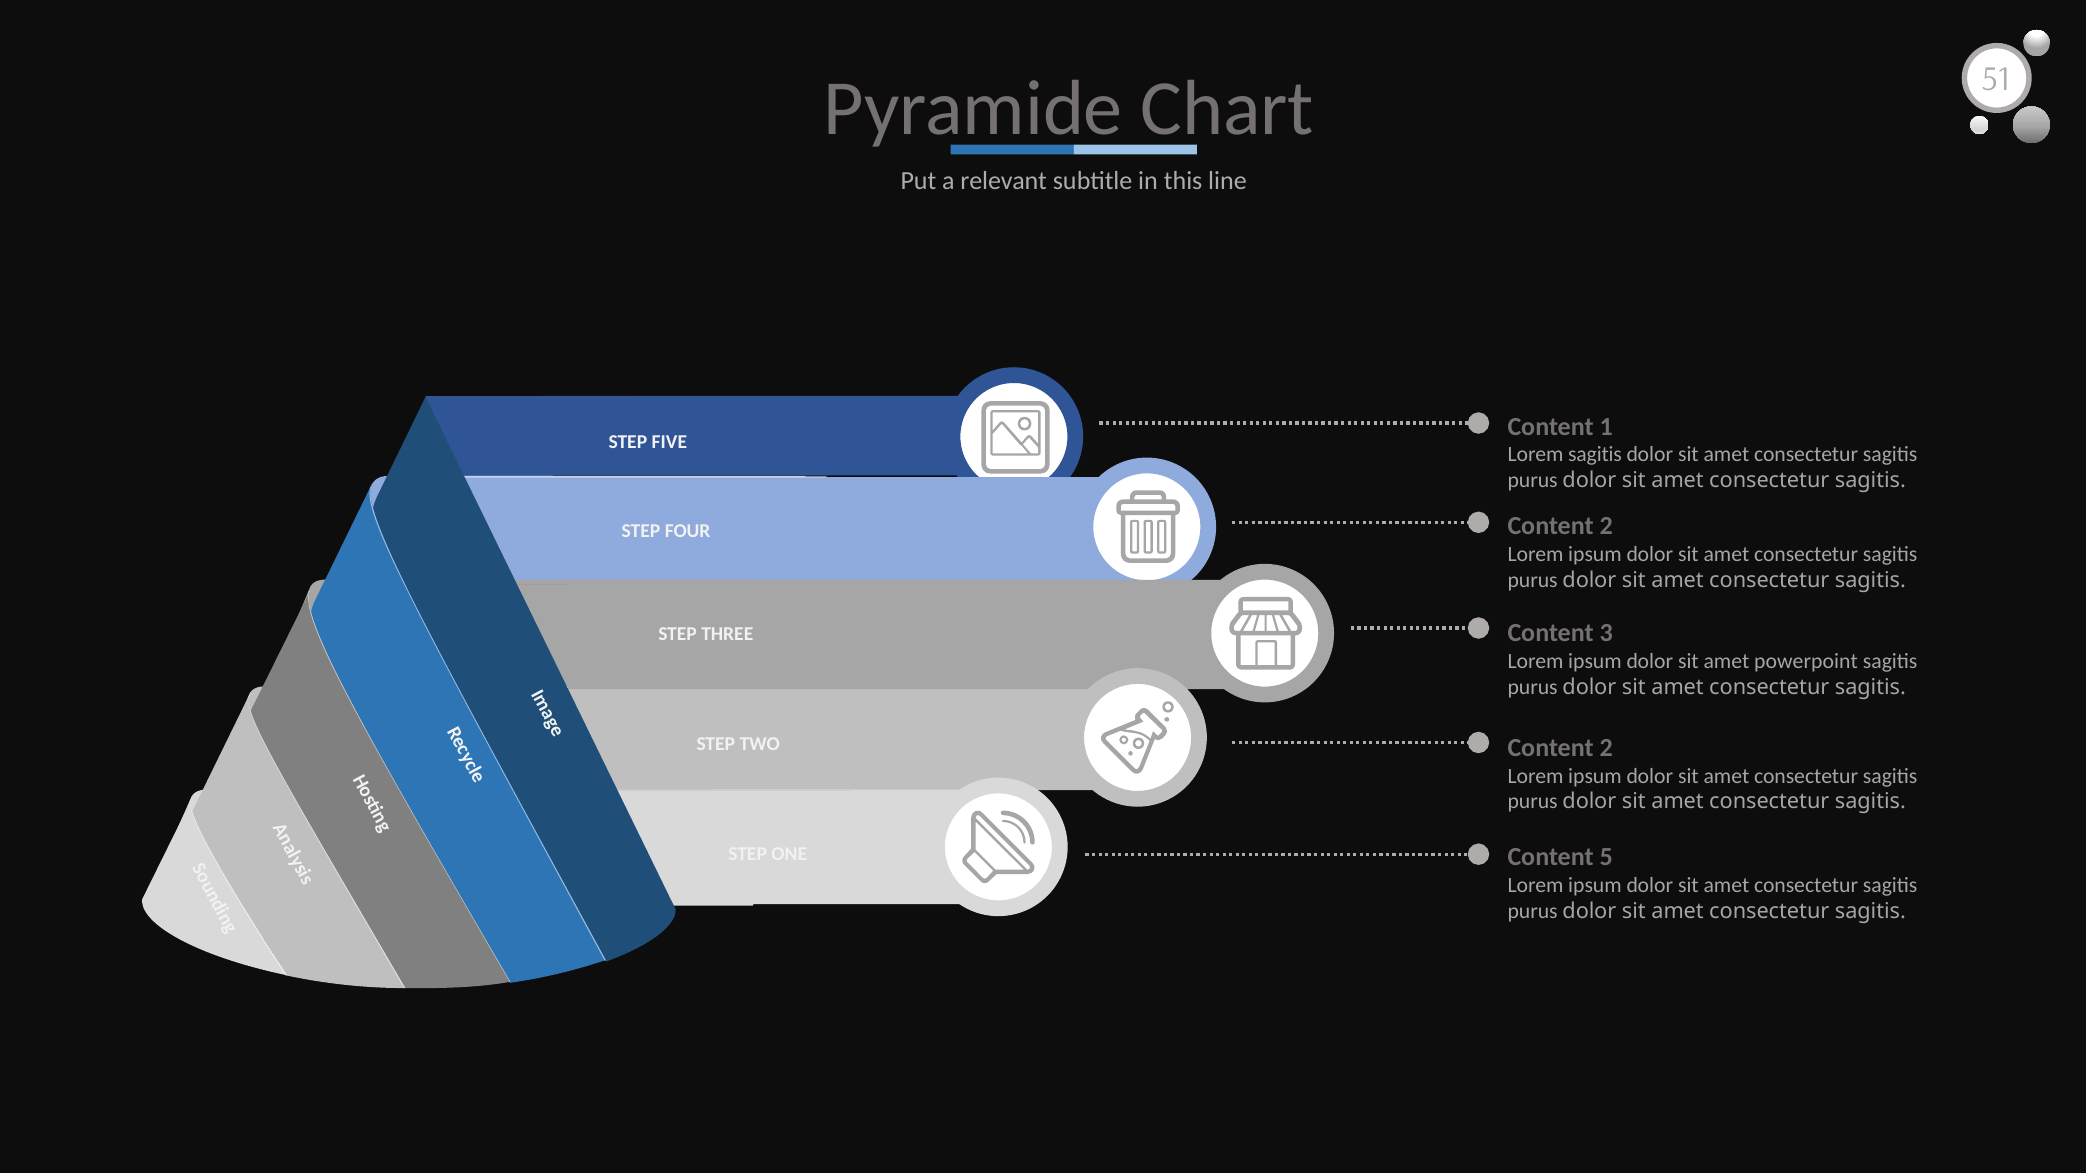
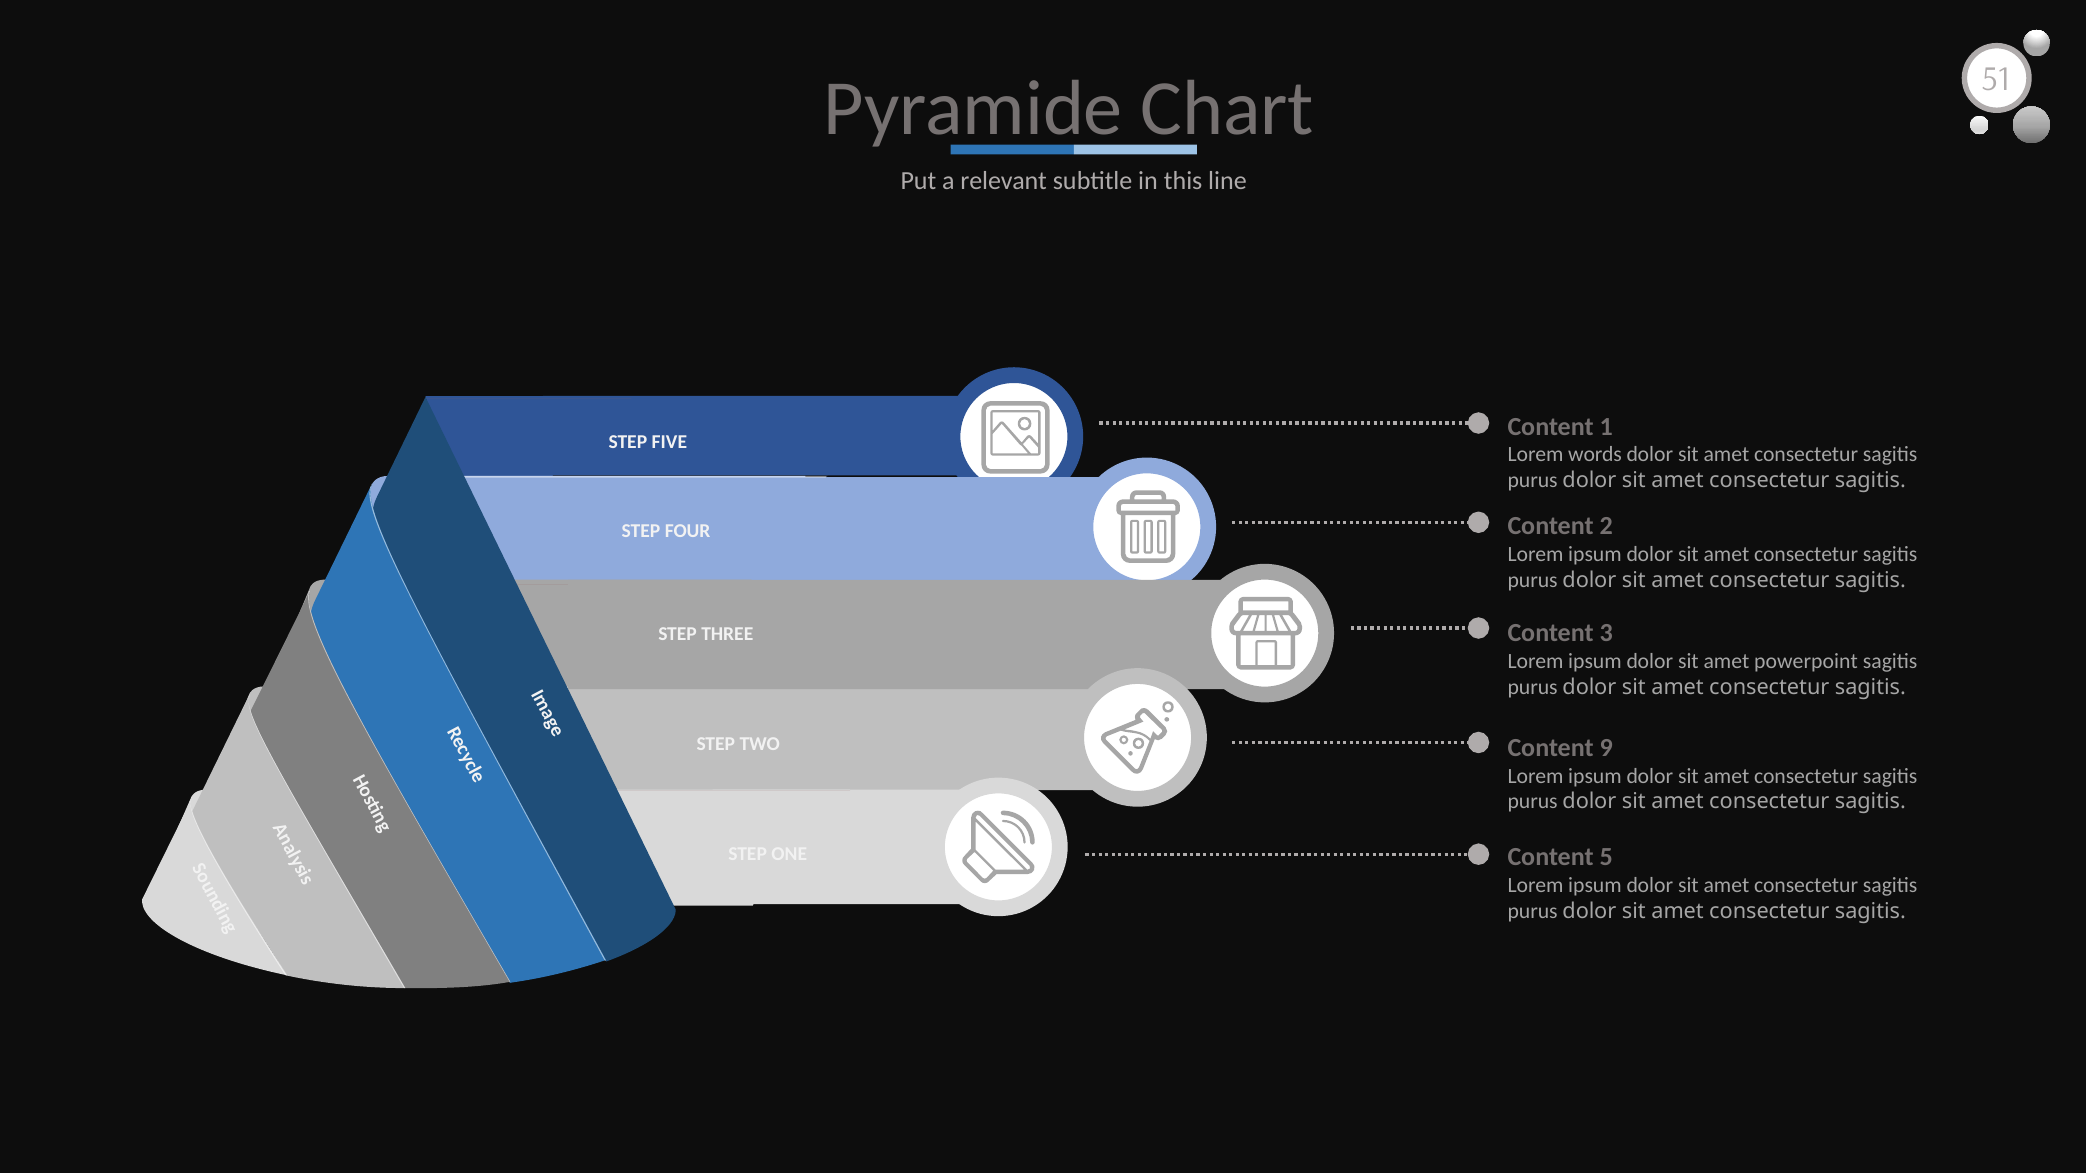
Lorem sagitis: sagitis -> words
2 at (1606, 748): 2 -> 9
